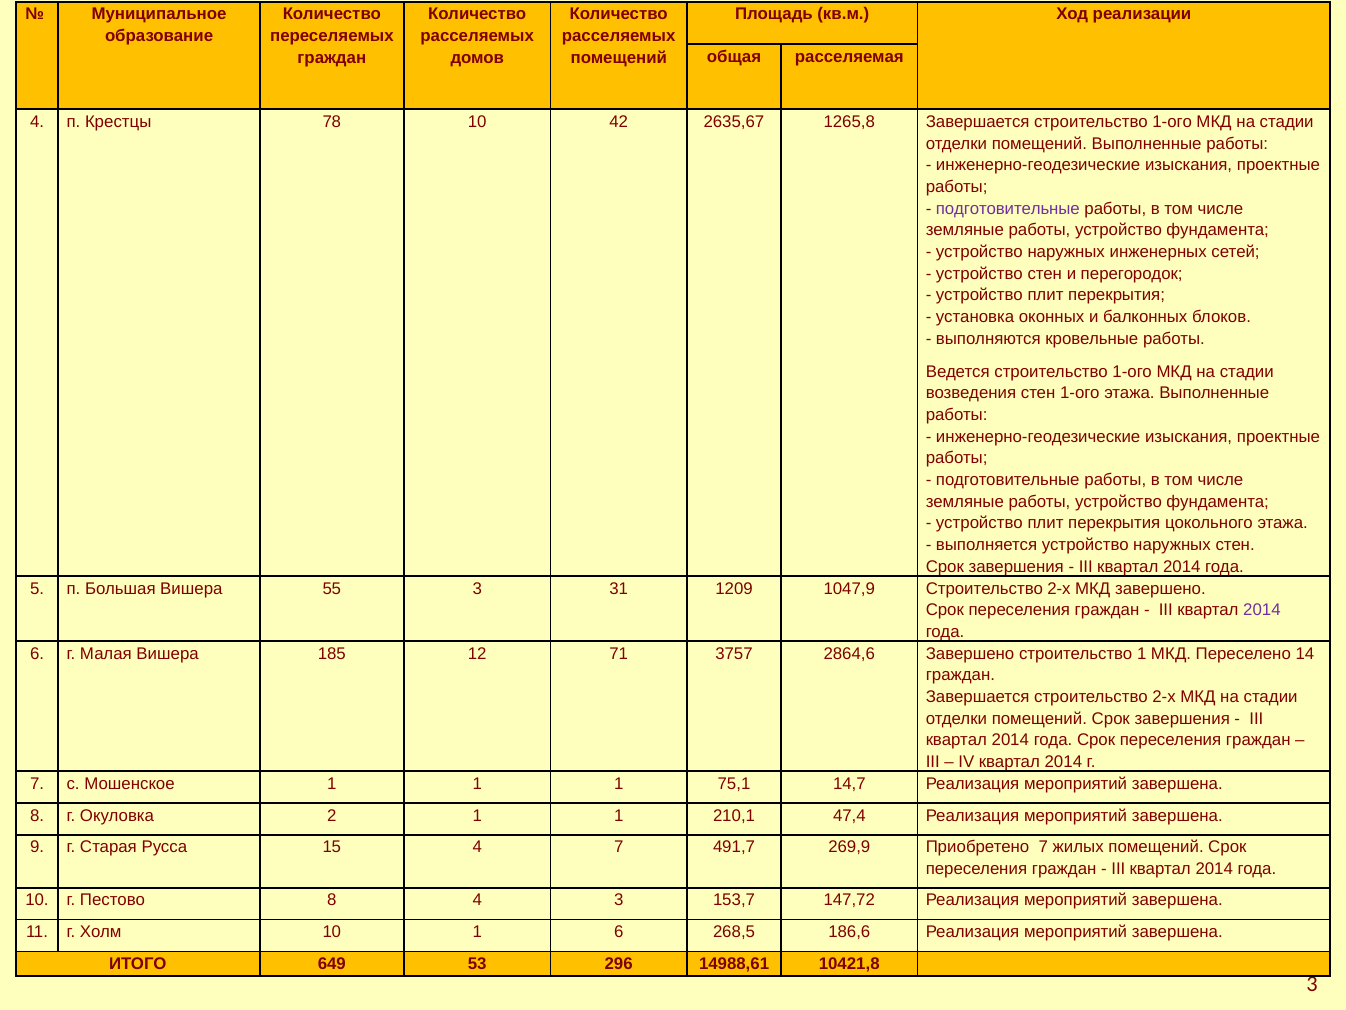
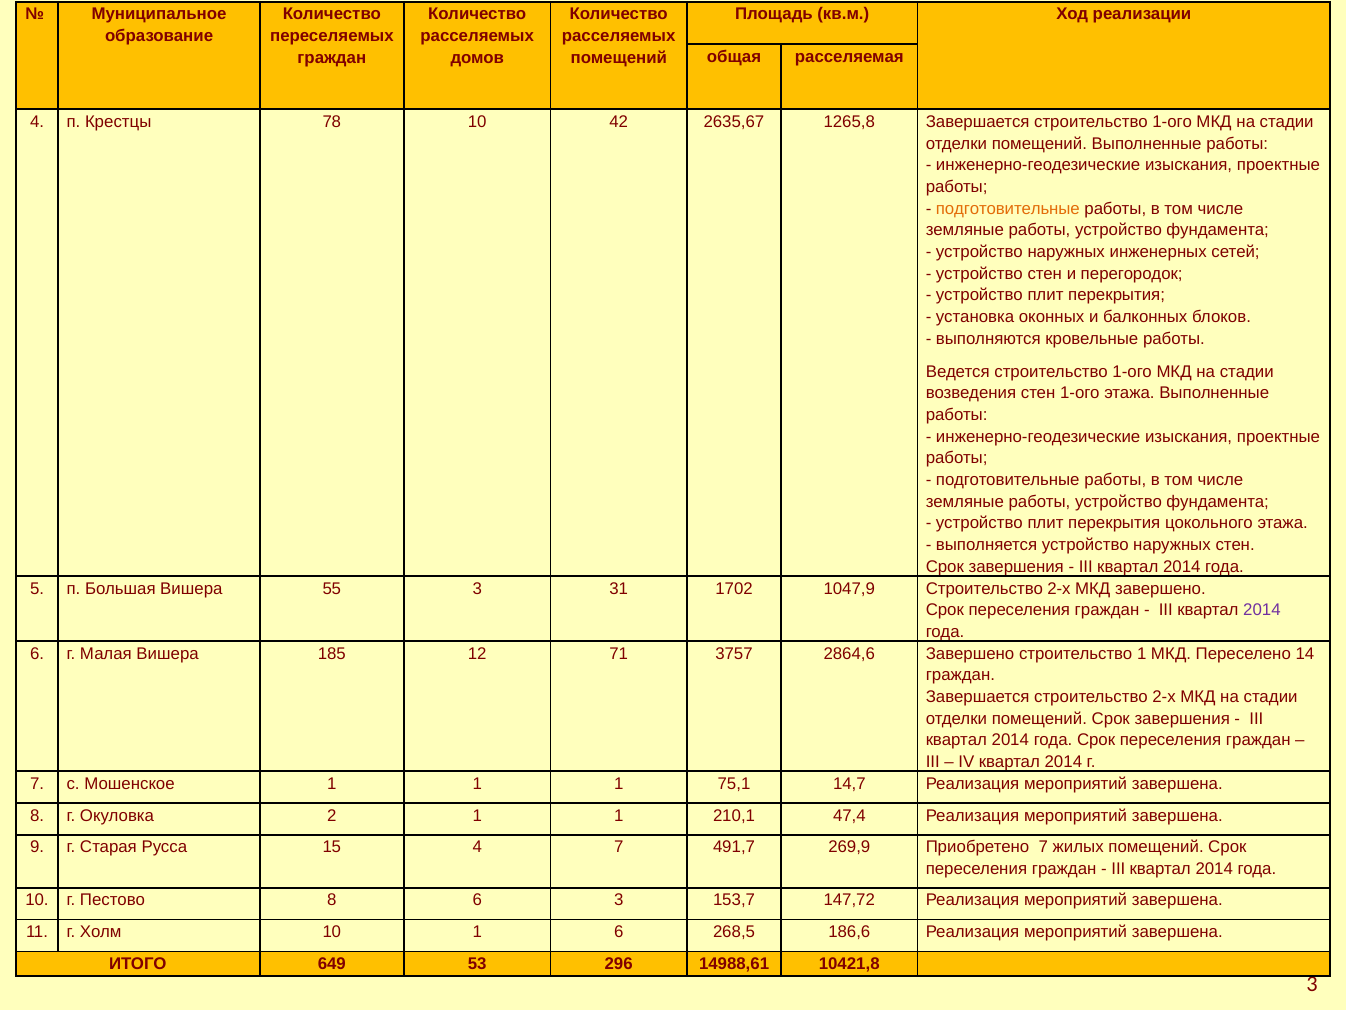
подготовительные at (1008, 208) colour: purple -> orange
1209: 1209 -> 1702
8 4: 4 -> 6
